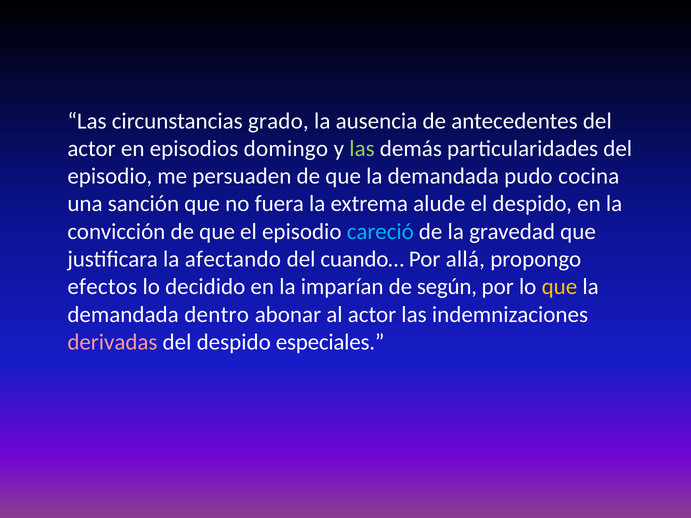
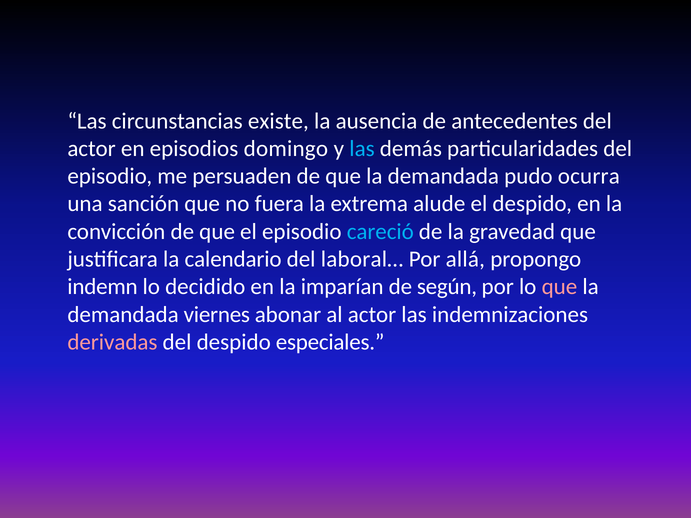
grado: grado -> existe
las at (362, 149) colour: light green -> light blue
cocina: cocina -> ocurra
afectando: afectando -> calendario
cuando…: cuando… -> laboral…
efectos: efectos -> indemn
que at (559, 287) colour: yellow -> pink
dentro: dentro -> viernes
